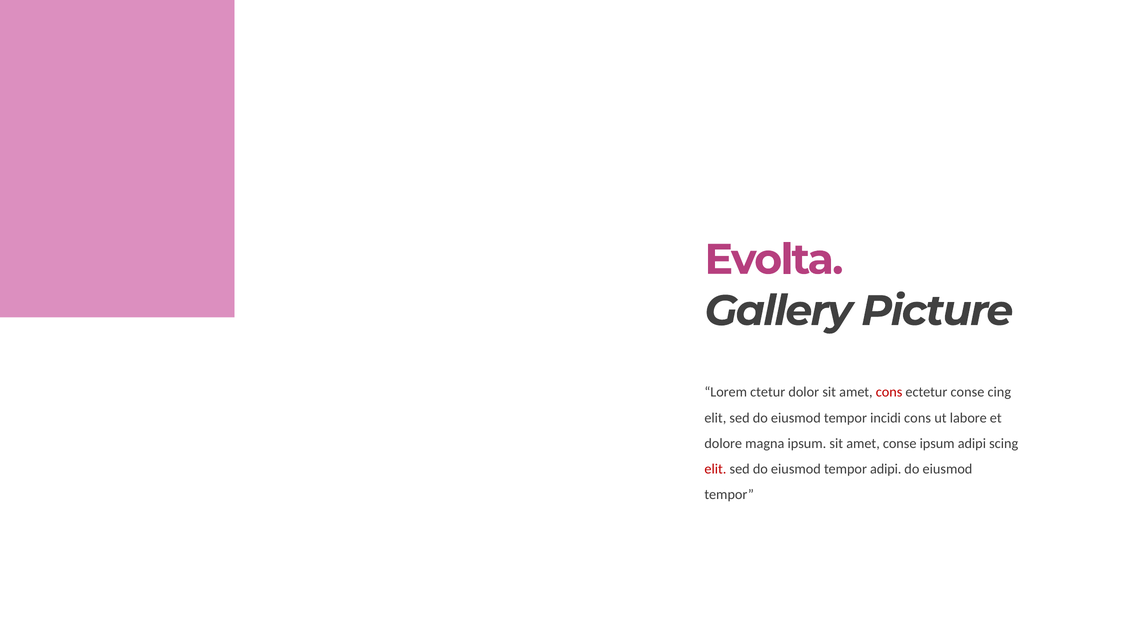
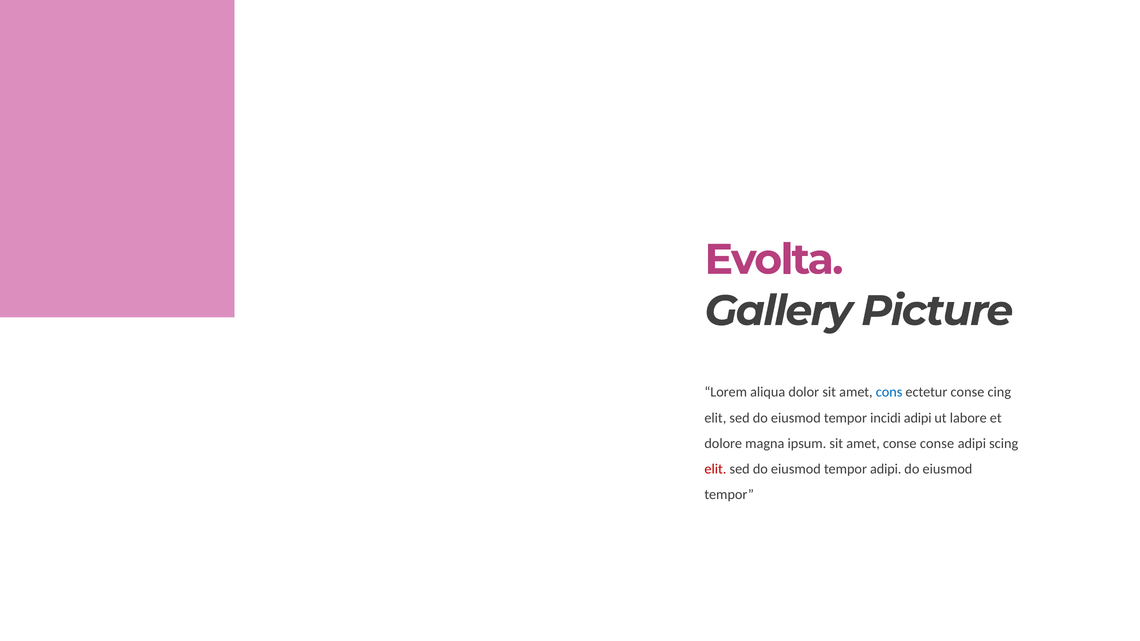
ctetur: ctetur -> aliqua
cons at (889, 392) colour: red -> blue
incidi cons: cons -> adipi
conse ipsum: ipsum -> conse
